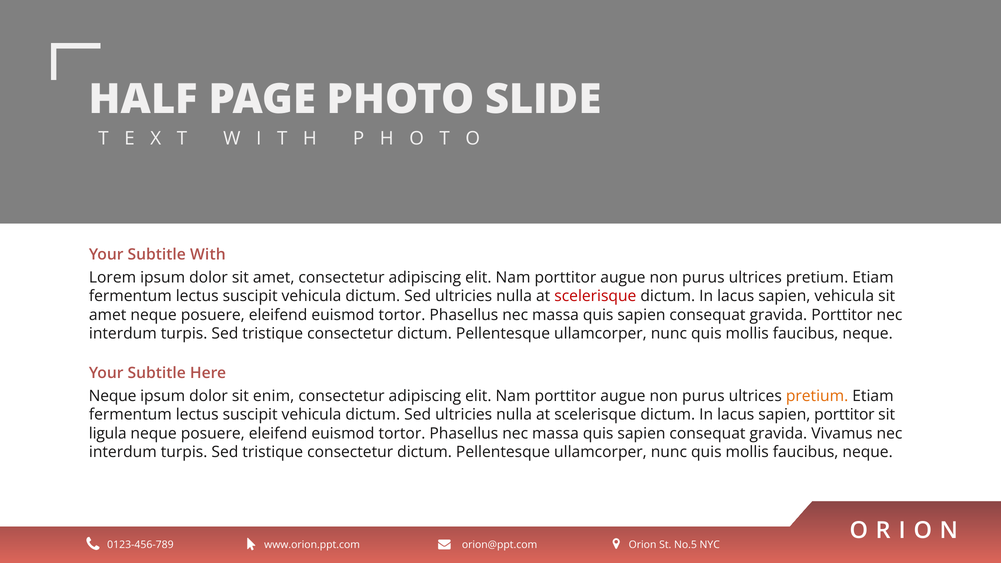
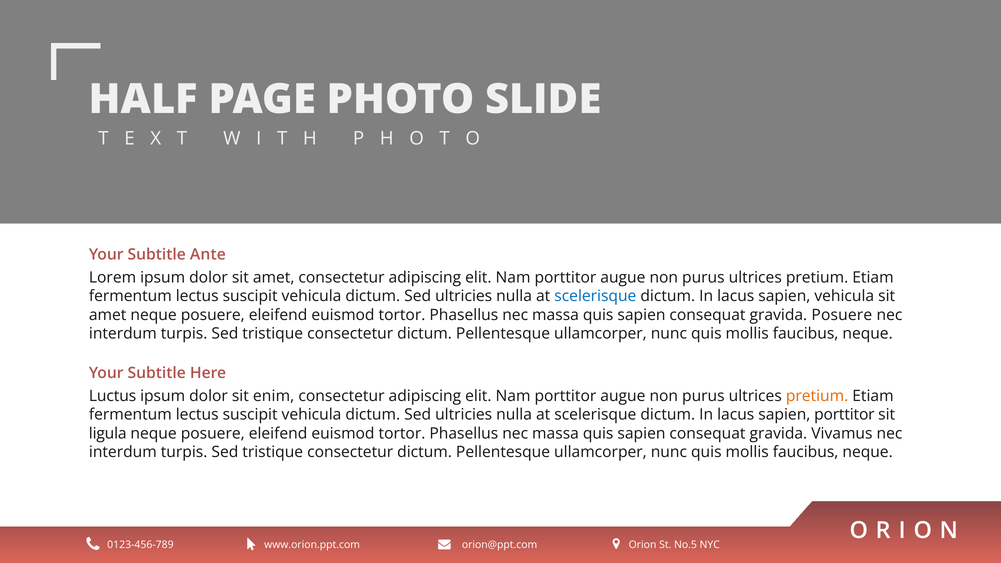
With: With -> Ante
scelerisque at (595, 296) colour: red -> blue
gravida Porttitor: Porttitor -> Posuere
Neque at (113, 396): Neque -> Luctus
